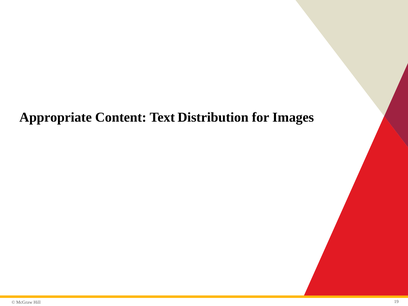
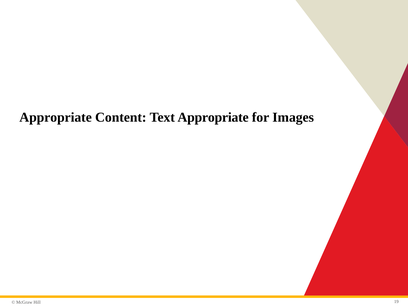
Text Distribution: Distribution -> Appropriate
